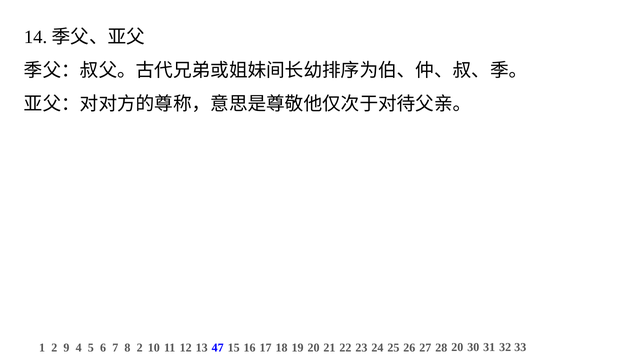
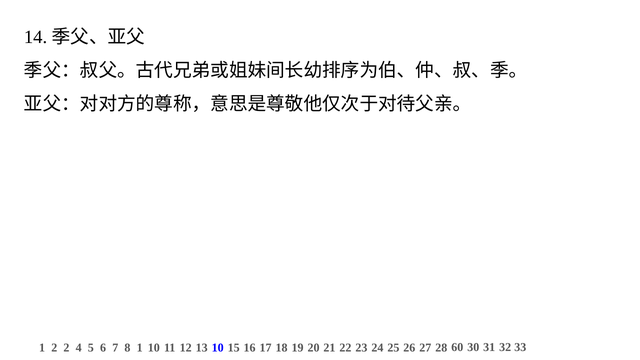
2 9: 9 -> 2
8 2: 2 -> 1
13 47: 47 -> 10
28 20: 20 -> 60
